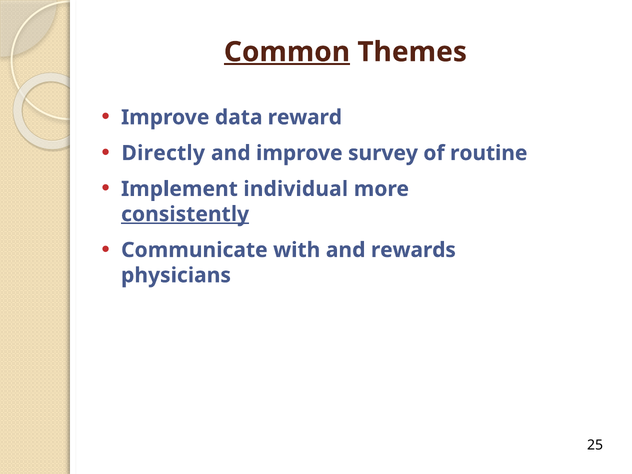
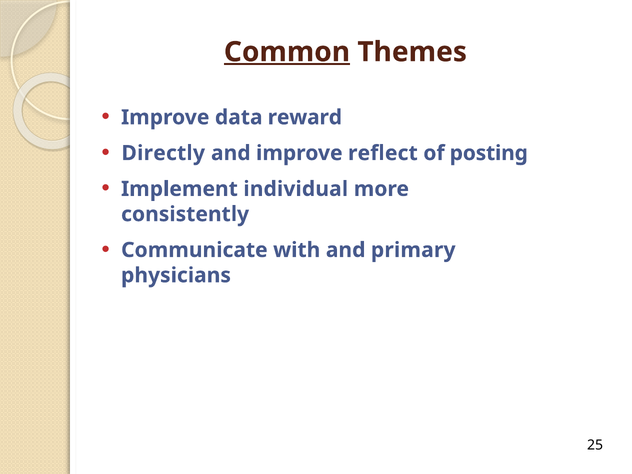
survey: survey -> reflect
routine: routine -> posting
consistently underline: present -> none
rewards: rewards -> primary
